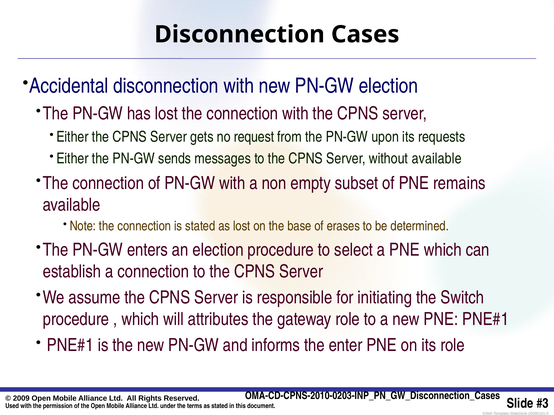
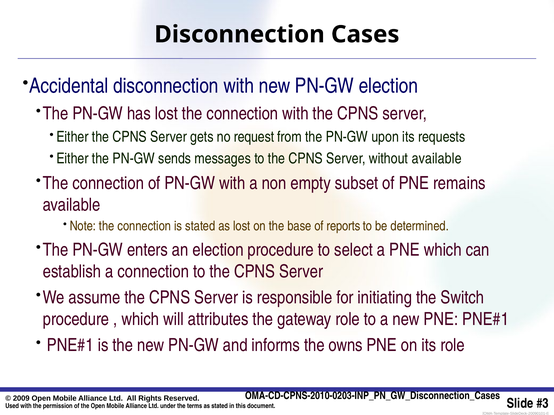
erases: erases -> reports
enter: enter -> owns
